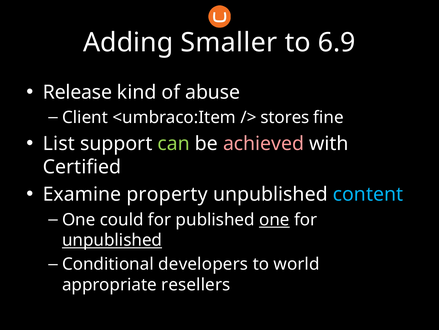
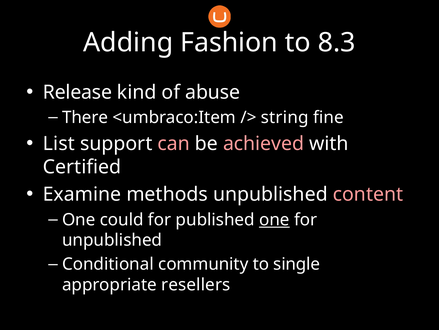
Smaller: Smaller -> Fashion
6.9: 6.9 -> 8.3
Client: Client -> There
stores: stores -> string
can colour: light green -> pink
property: property -> methods
content colour: light blue -> pink
unpublished at (112, 240) underline: present -> none
developers: developers -> community
world: world -> single
